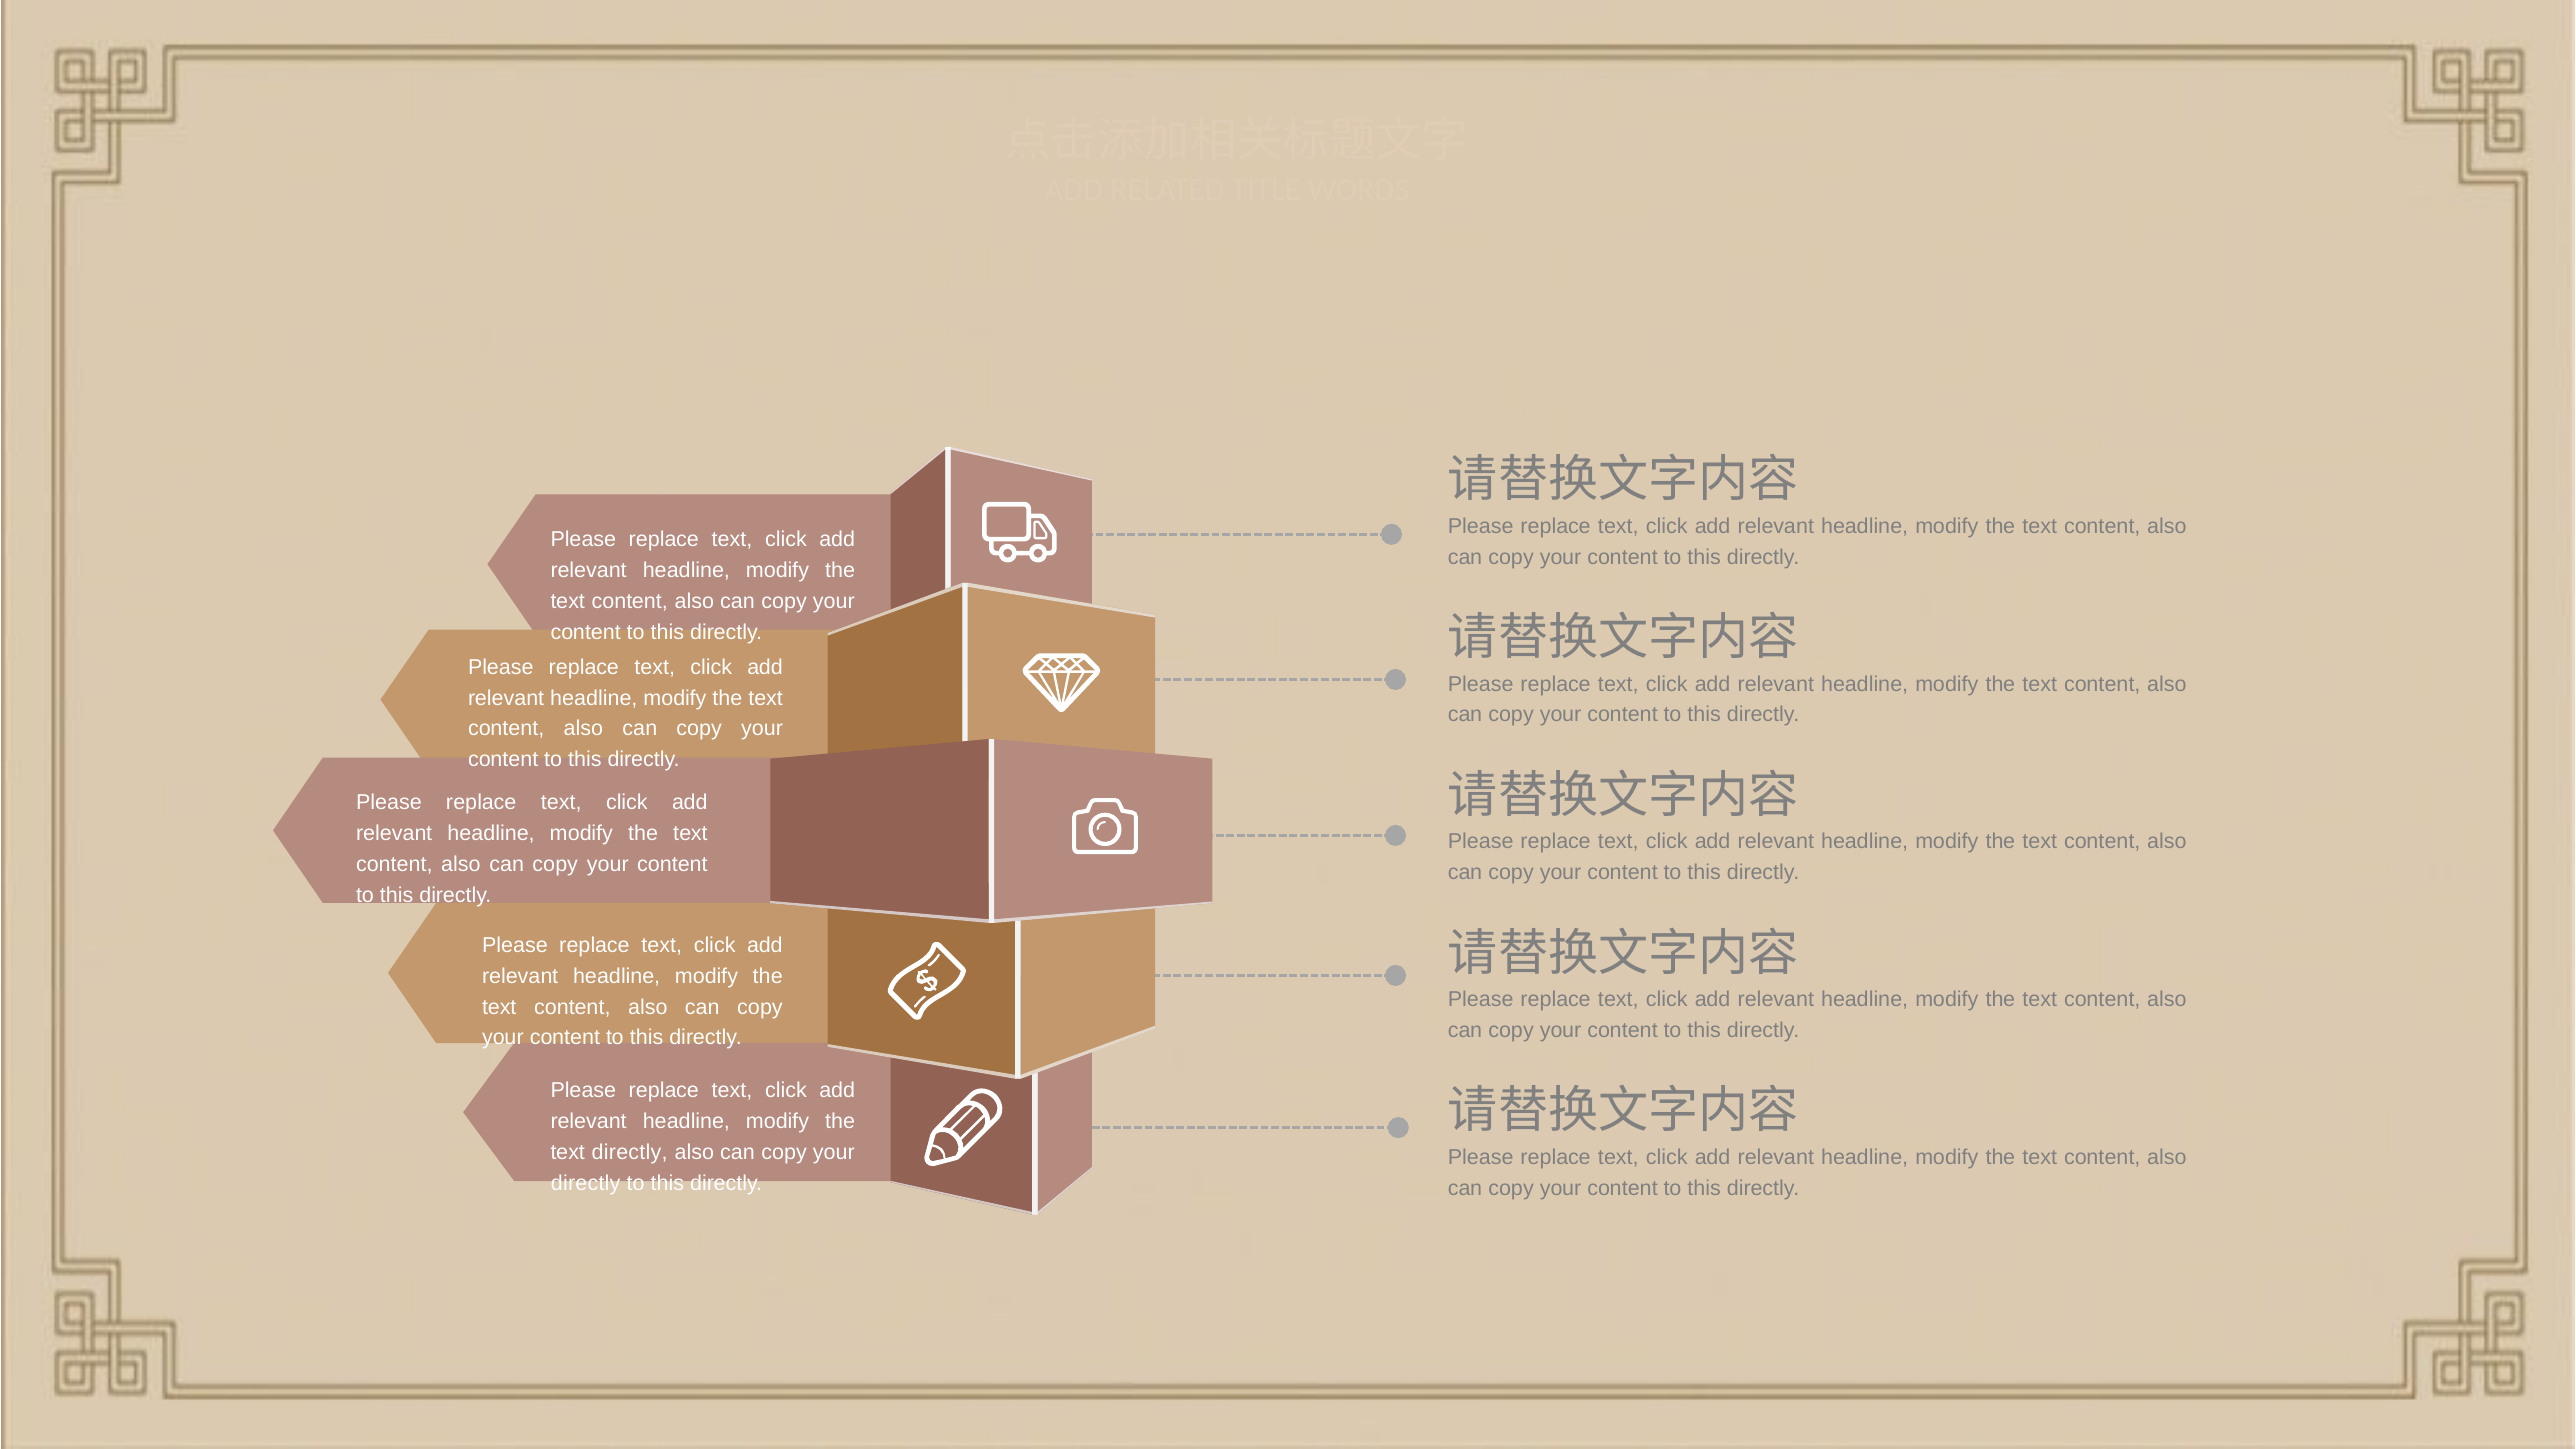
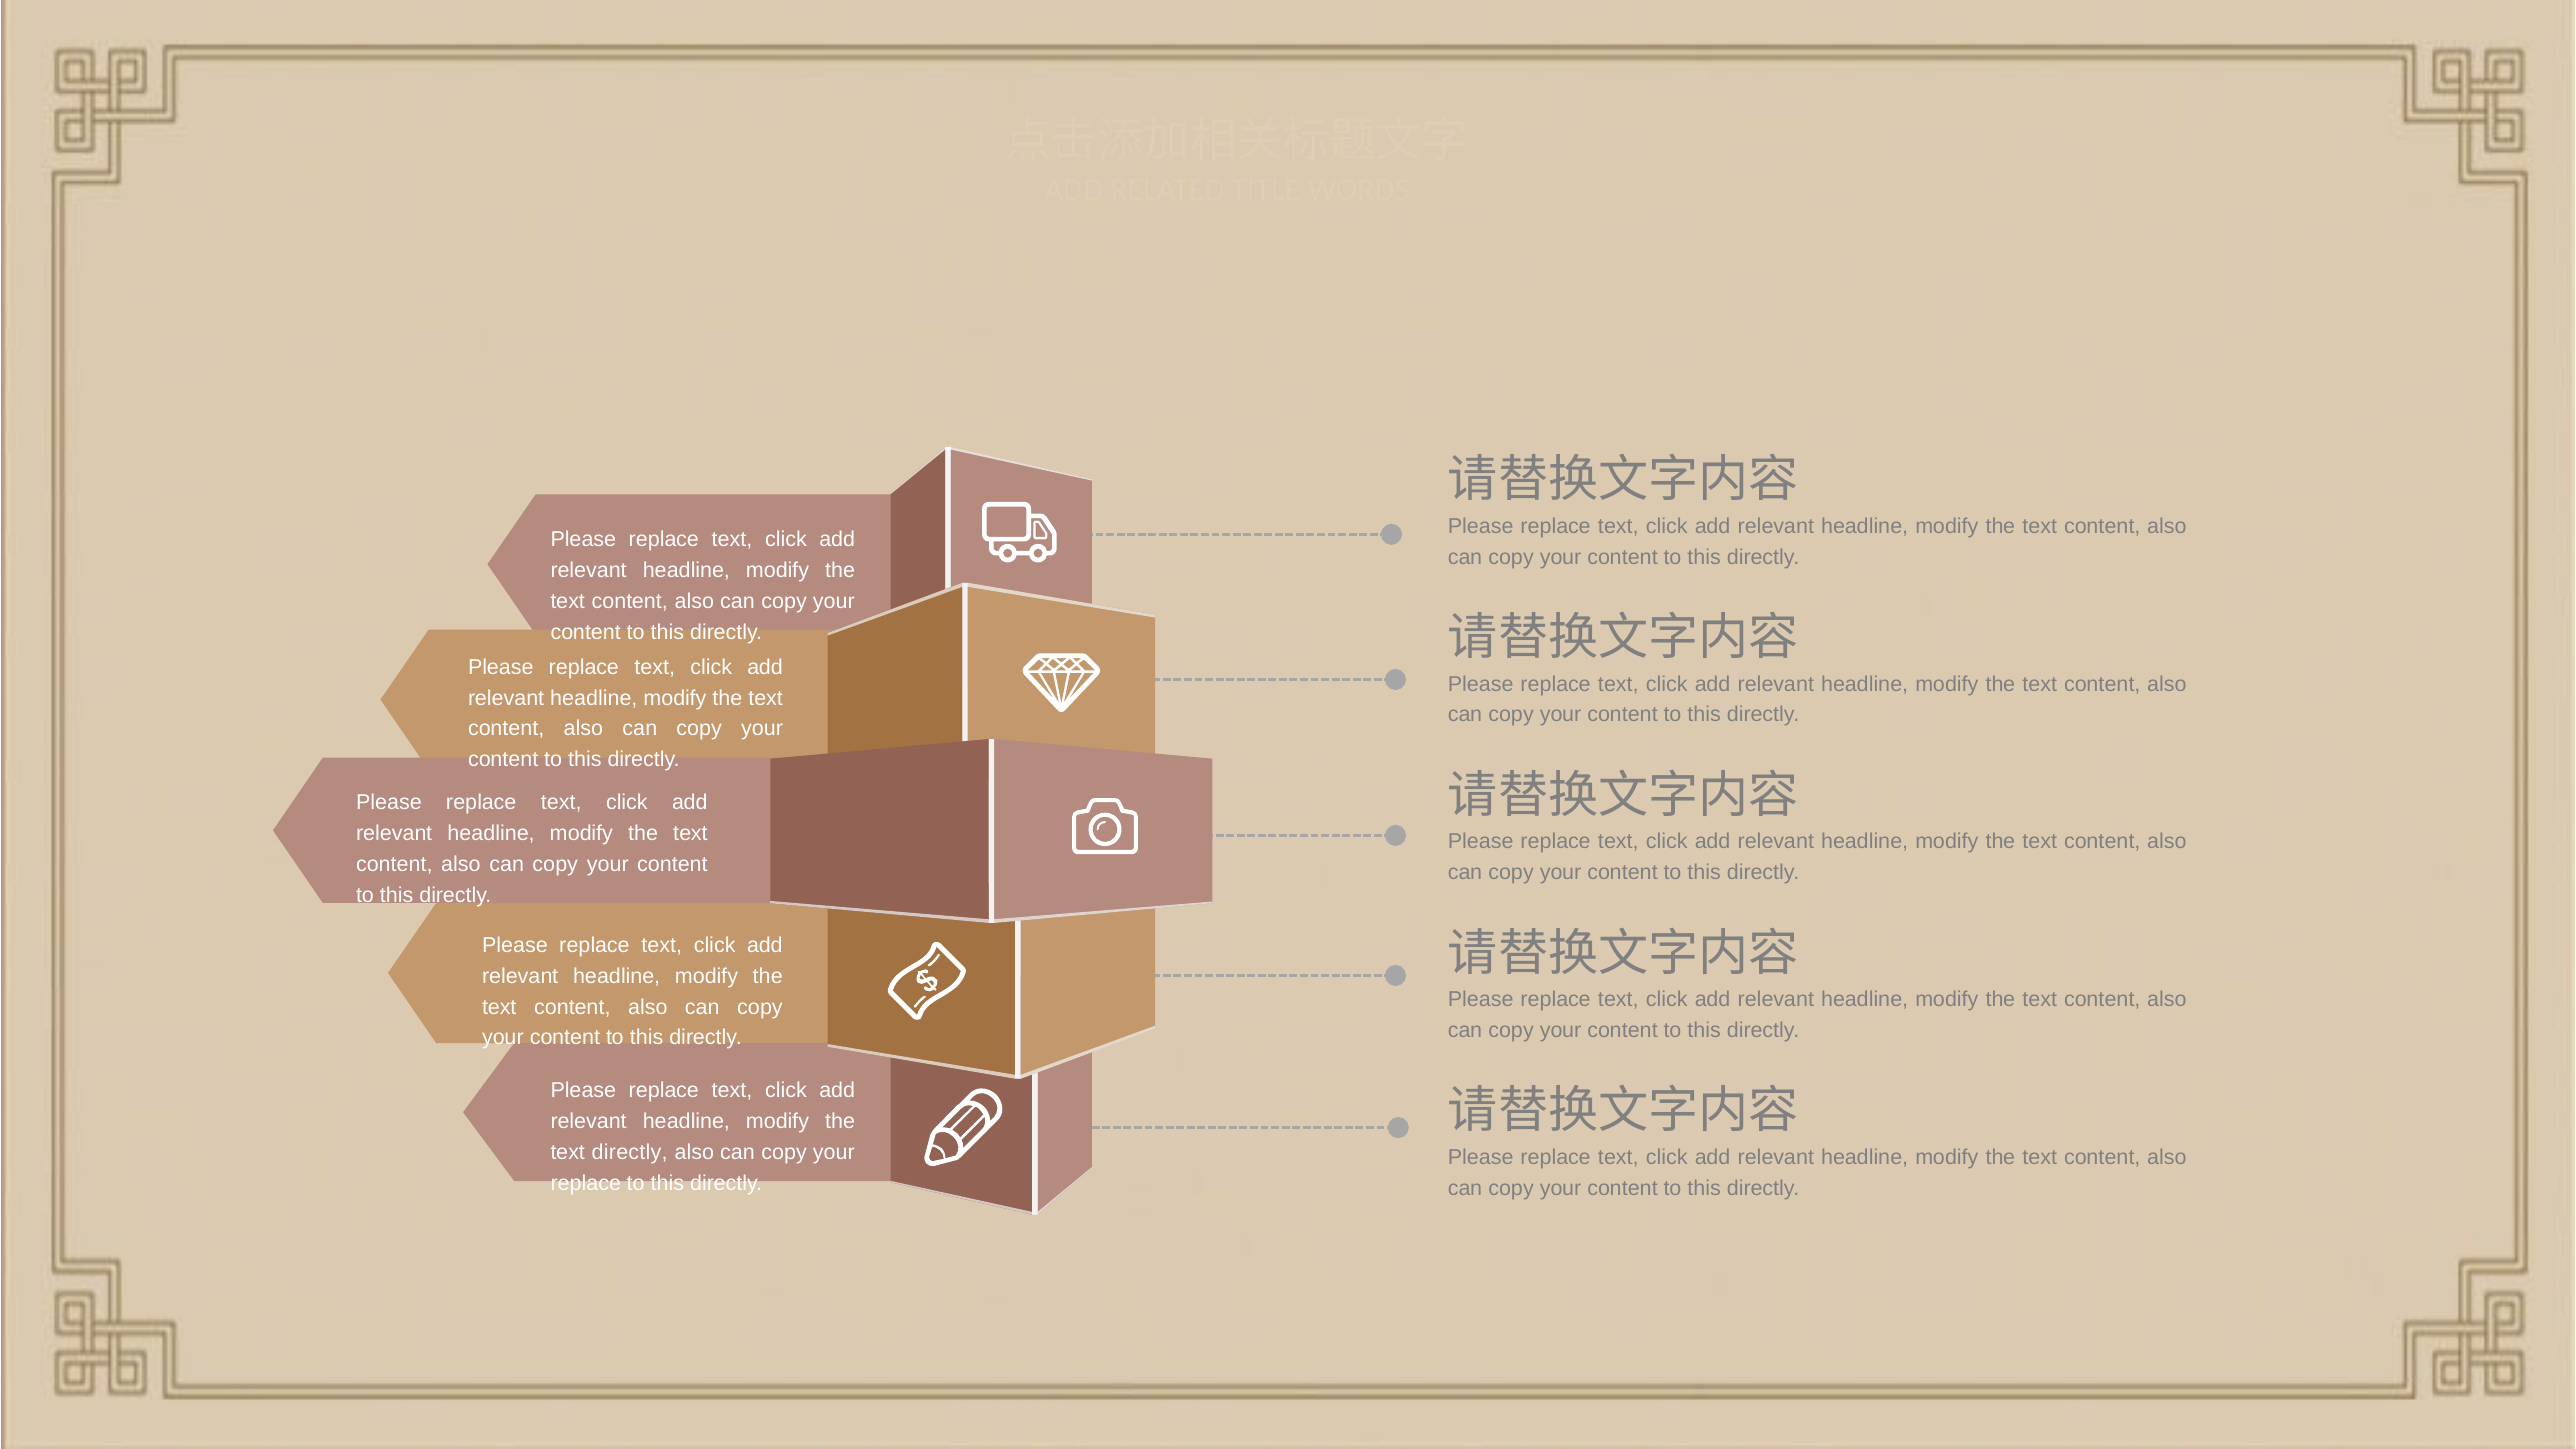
directly at (586, 1183): directly -> replace
